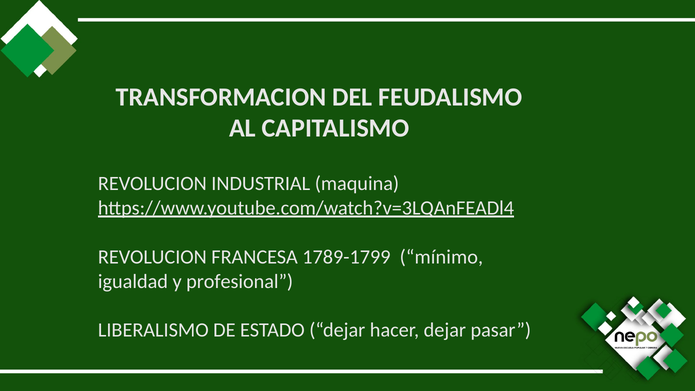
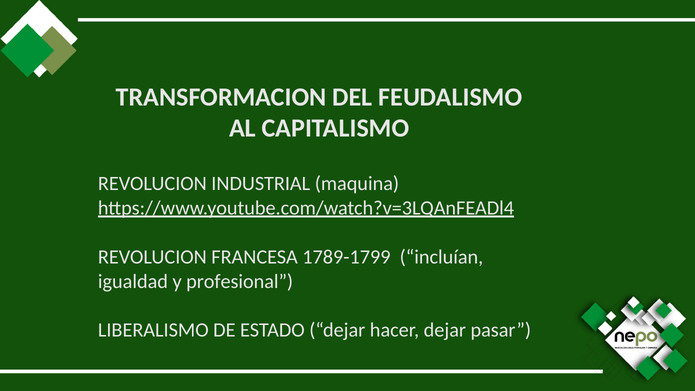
mínimo: mínimo -> incluían
